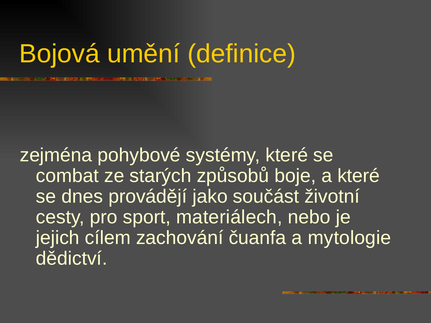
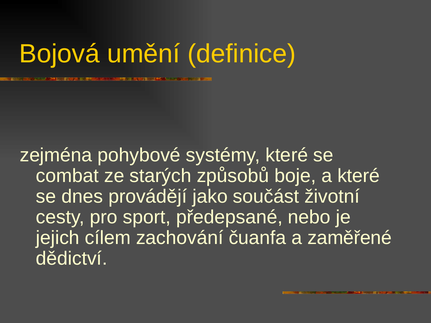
materiálech: materiálech -> předepsané
mytologie: mytologie -> zaměřené
